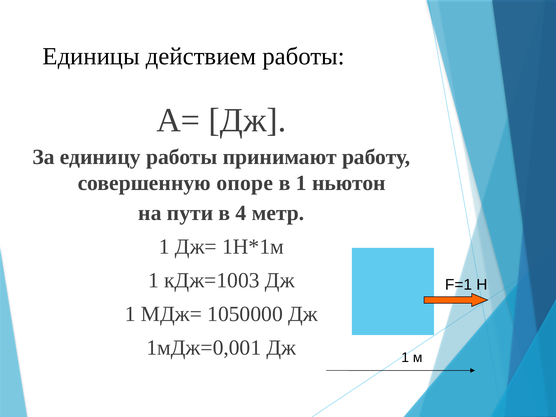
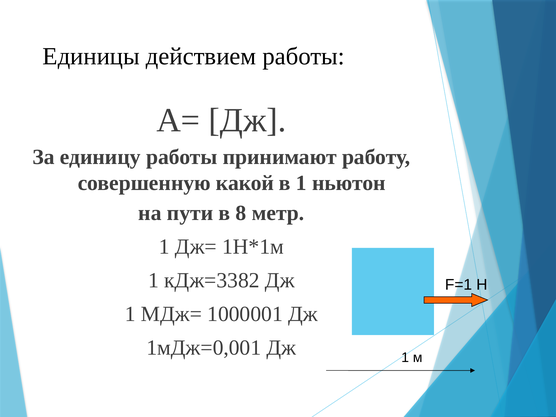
опоре: опоре -> какой
4: 4 -> 8
кДж=1003: кДж=1003 -> кДж=3382
1050000: 1050000 -> 1000001
